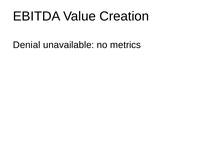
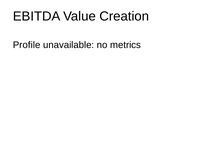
Denial: Denial -> Profile
